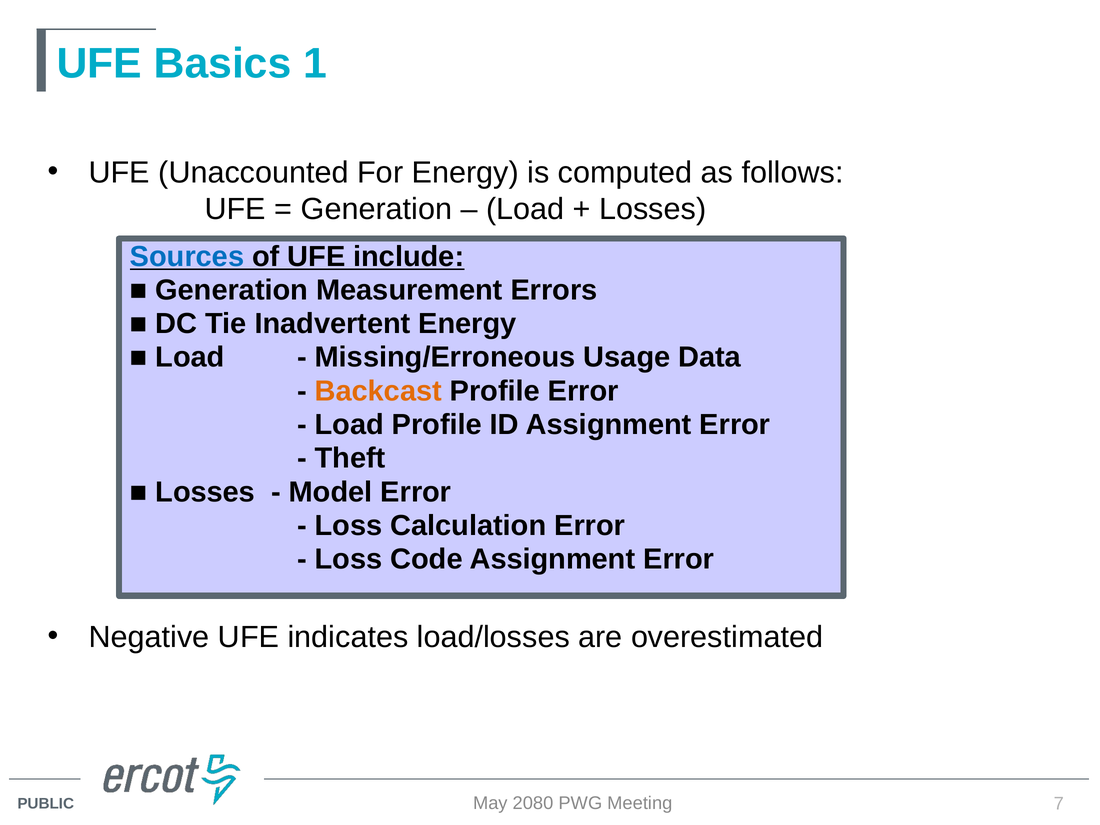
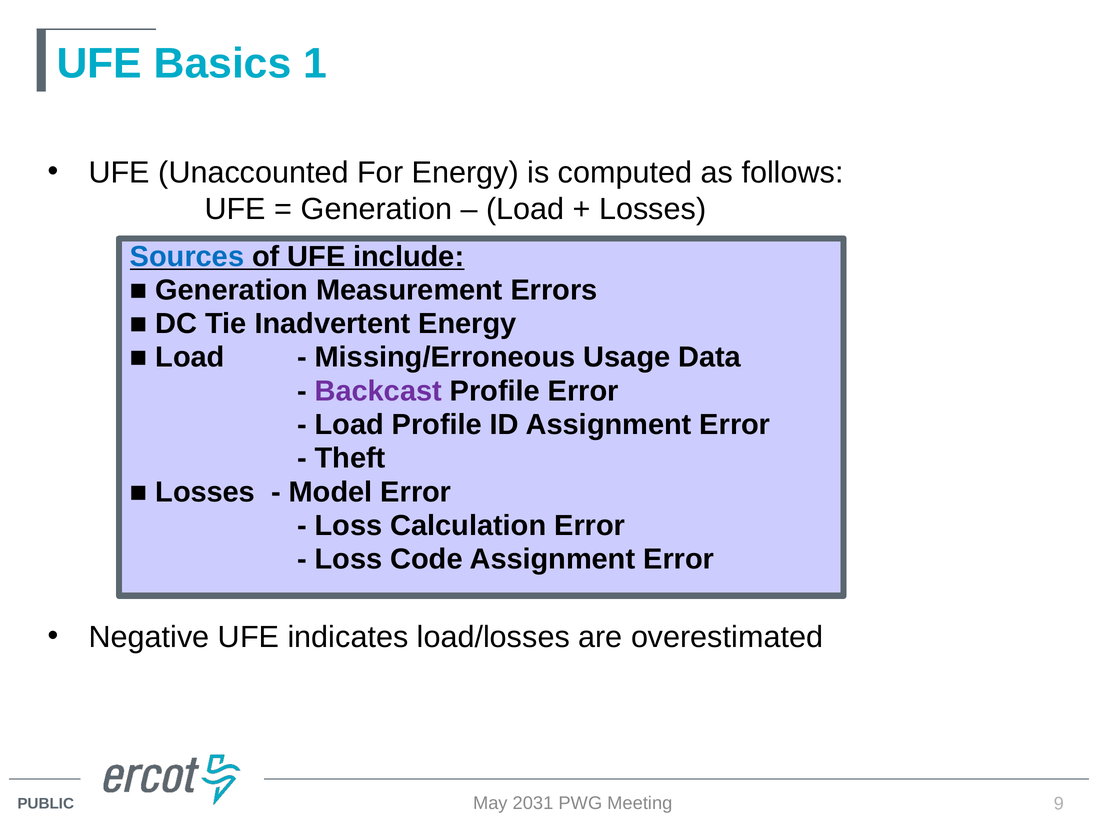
Backcast colour: orange -> purple
2080: 2080 -> 2031
7: 7 -> 9
